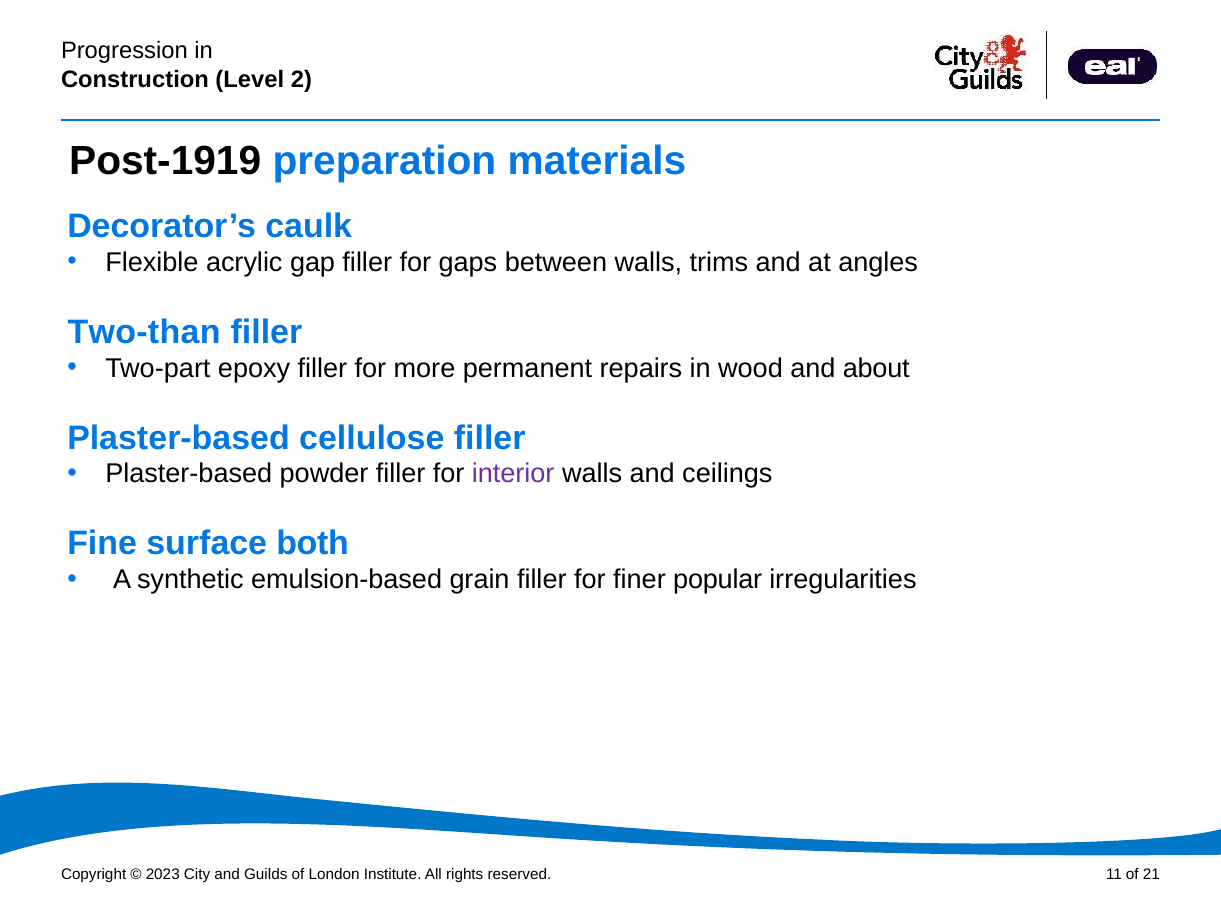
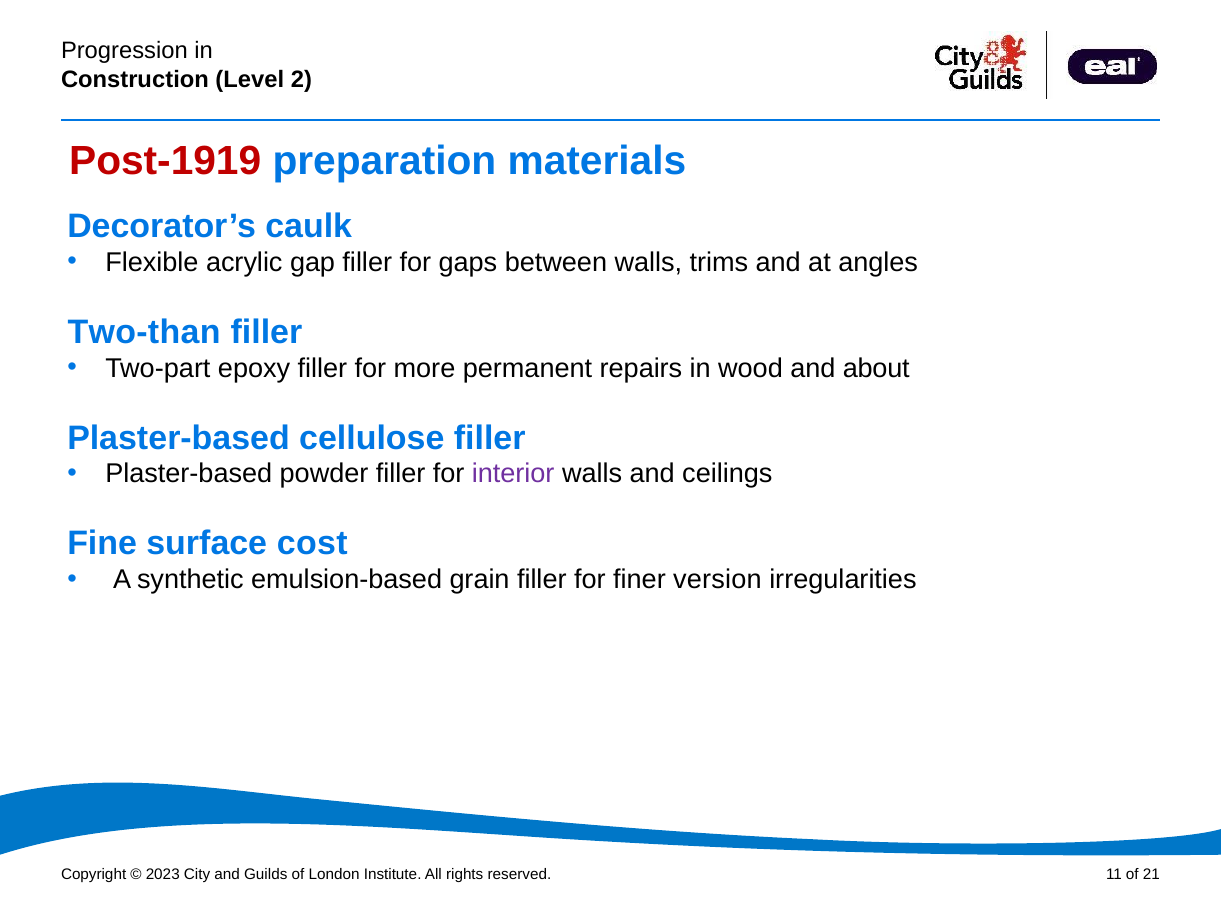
Post-1919 colour: black -> red
both: both -> cost
popular: popular -> version
